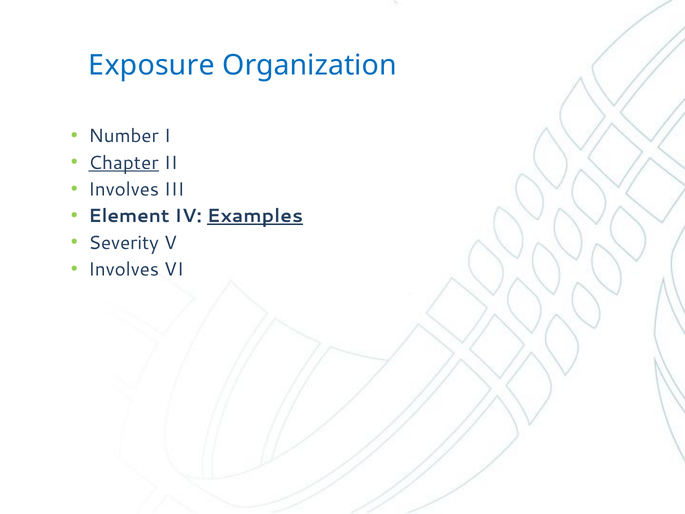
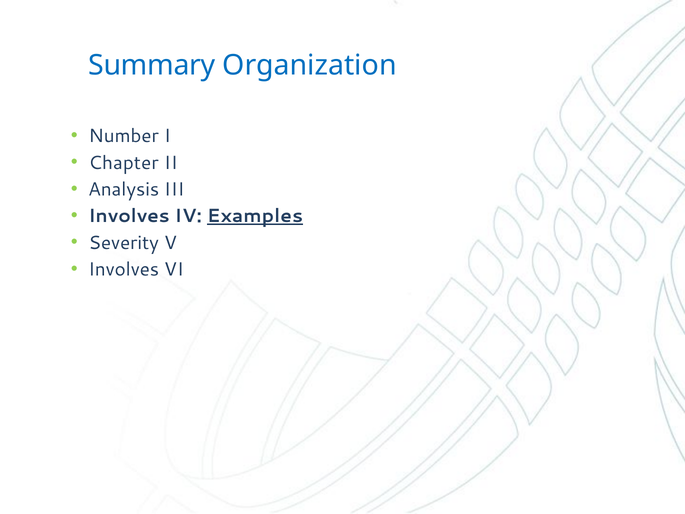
Exposure: Exposure -> Summary
Chapter underline: present -> none
Involves at (124, 189): Involves -> Analysis
Element at (129, 216): Element -> Involves
